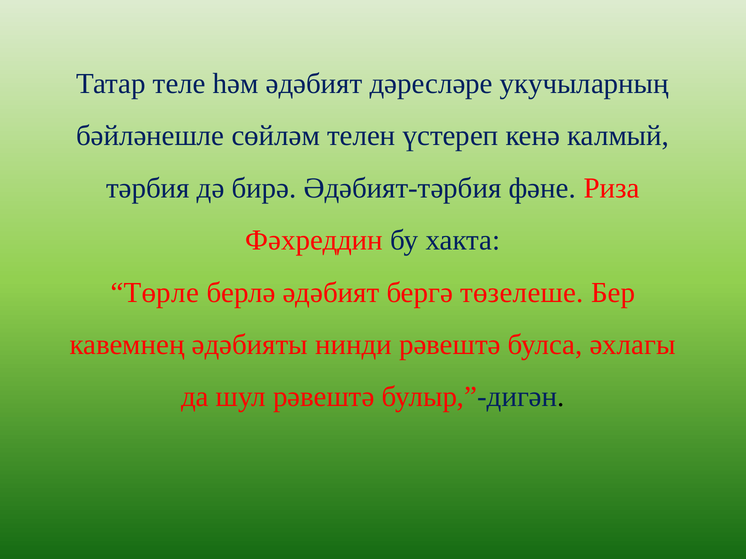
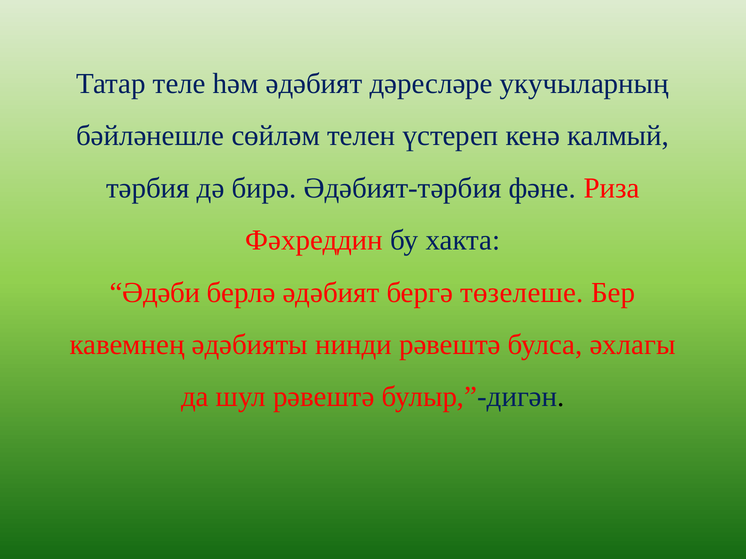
Төрле: Төрле -> Әдәби
